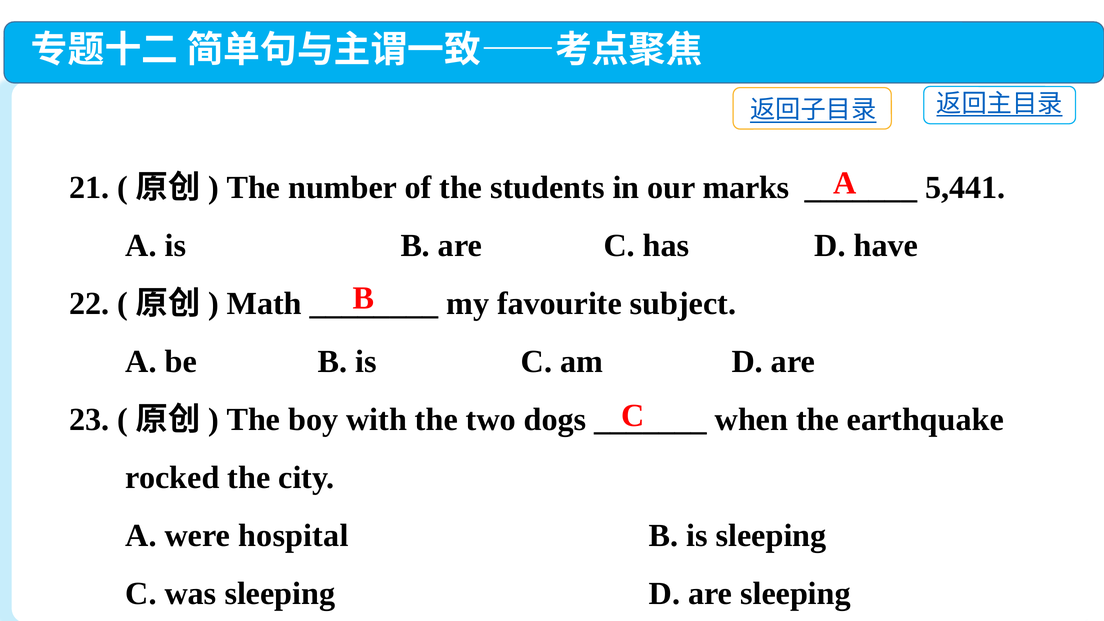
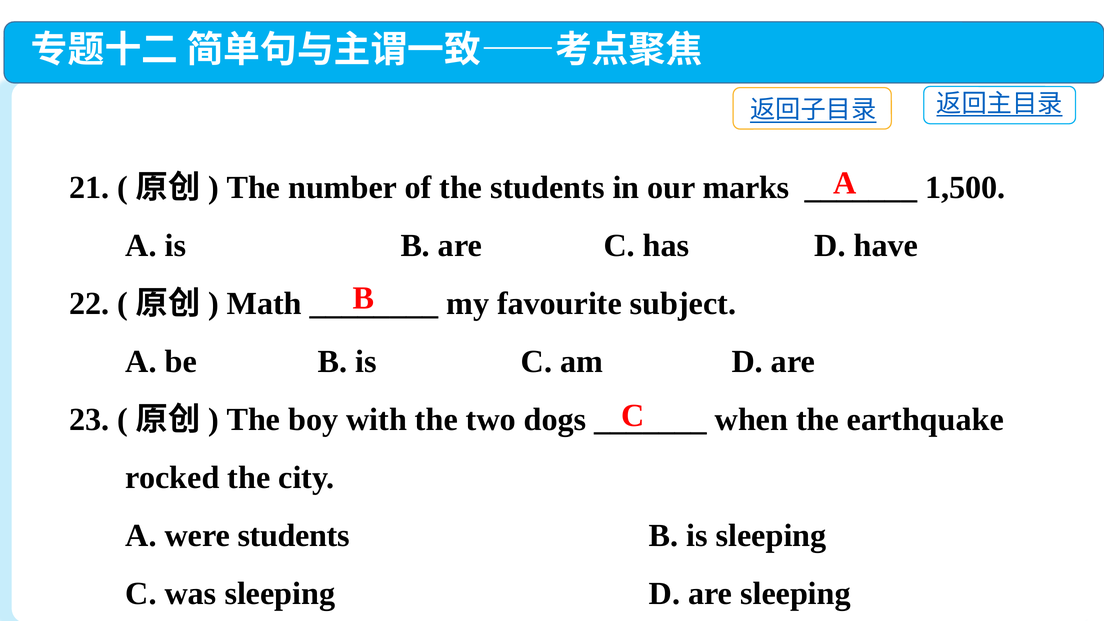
5,441: 5,441 -> 1,500
were hospital: hospital -> students
